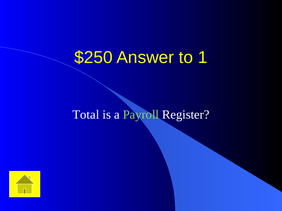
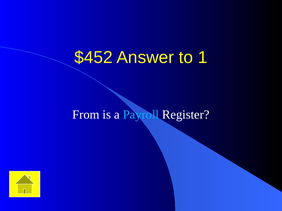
$250: $250 -> $452
Total: Total -> From
Payroll colour: light green -> light blue
